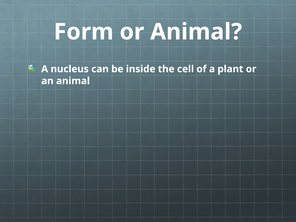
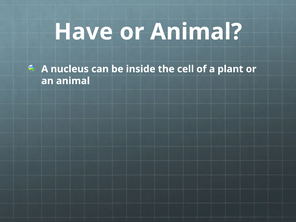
Form: Form -> Have
